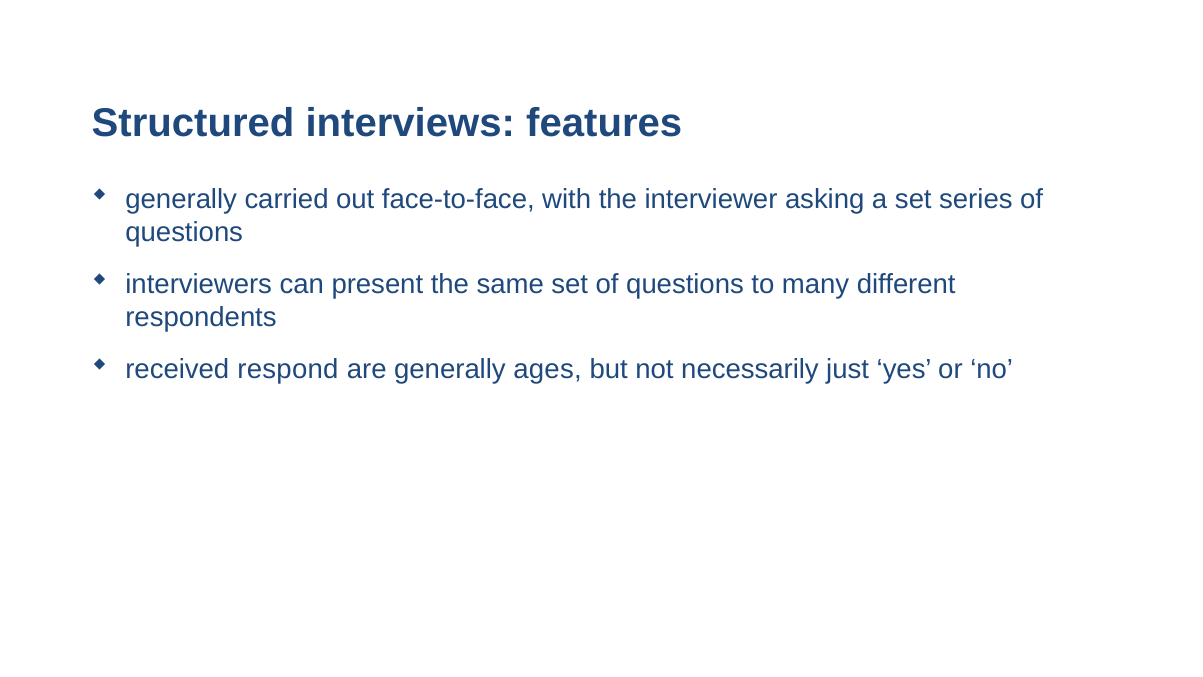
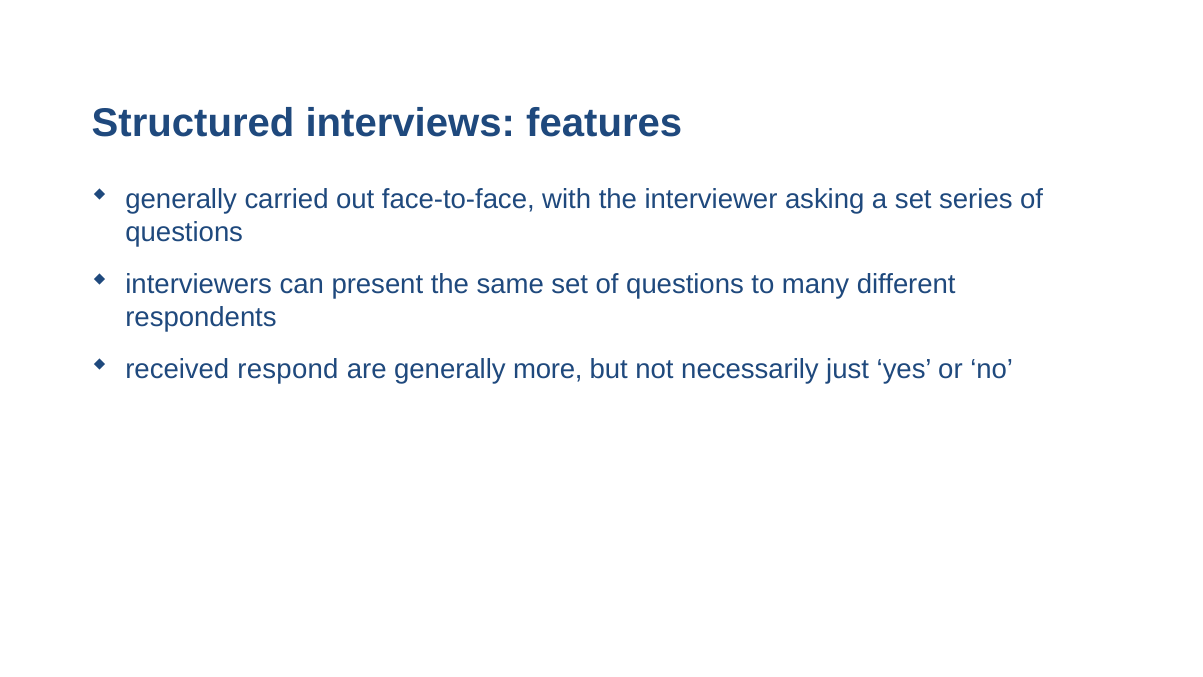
ages: ages -> more
